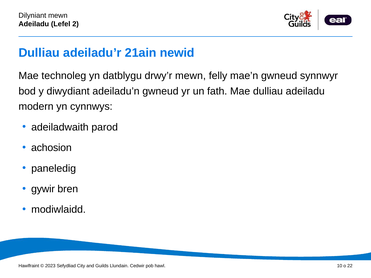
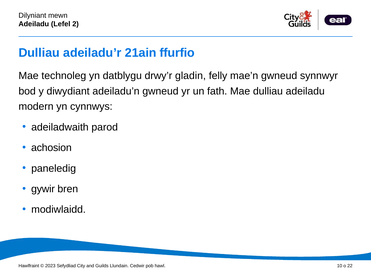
newid: newid -> ffurfio
drwy’r mewn: mewn -> gladin
